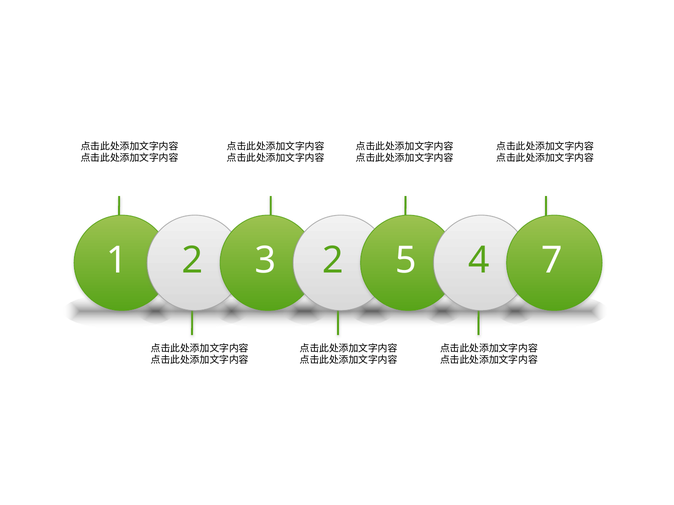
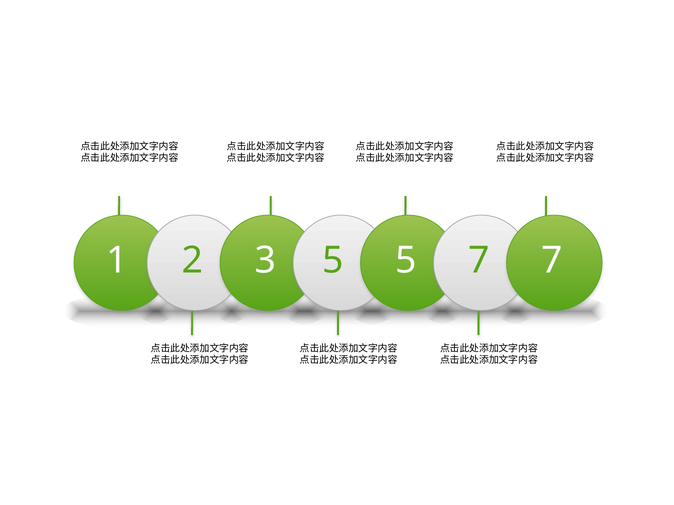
3 2: 2 -> 5
5 4: 4 -> 7
